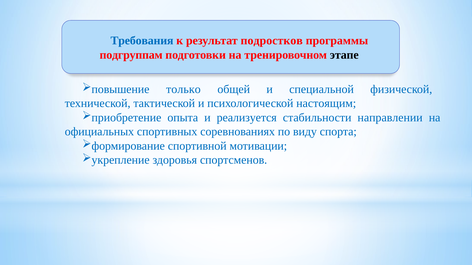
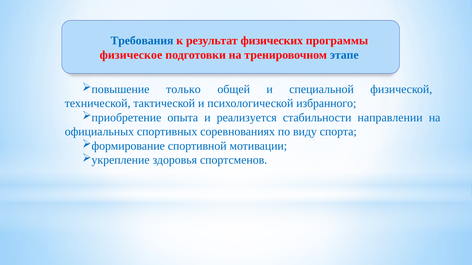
подростков: подростков -> физических
подгруппам: подгруппам -> физическое
этапе colour: black -> blue
настоящим: настоящим -> избранного
